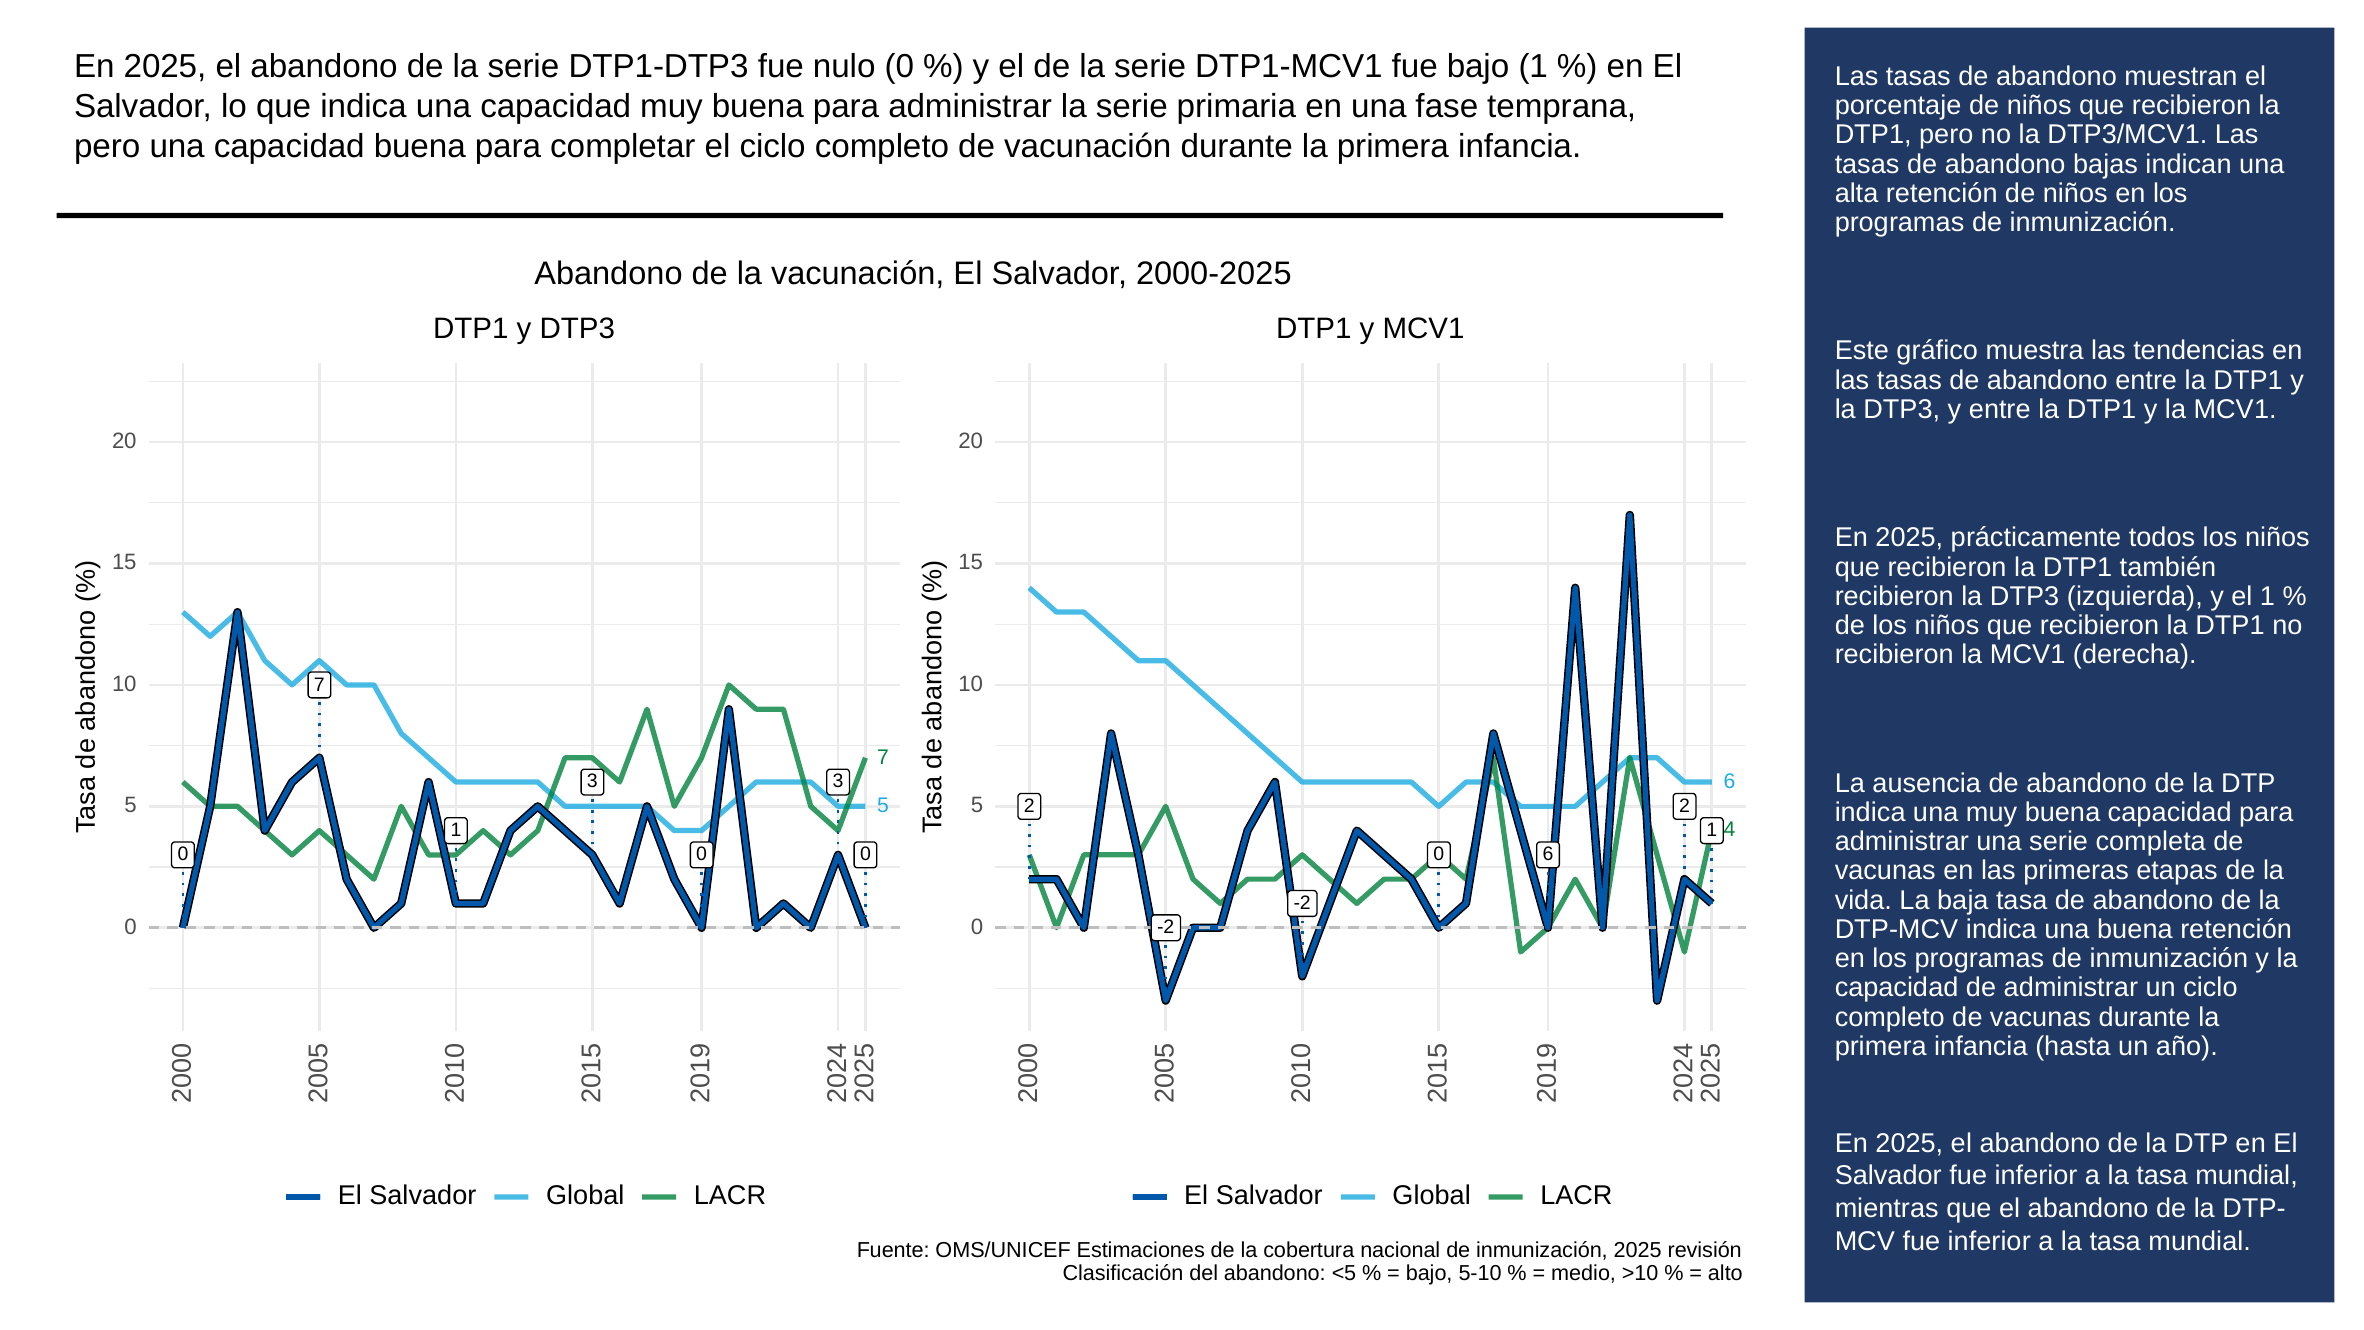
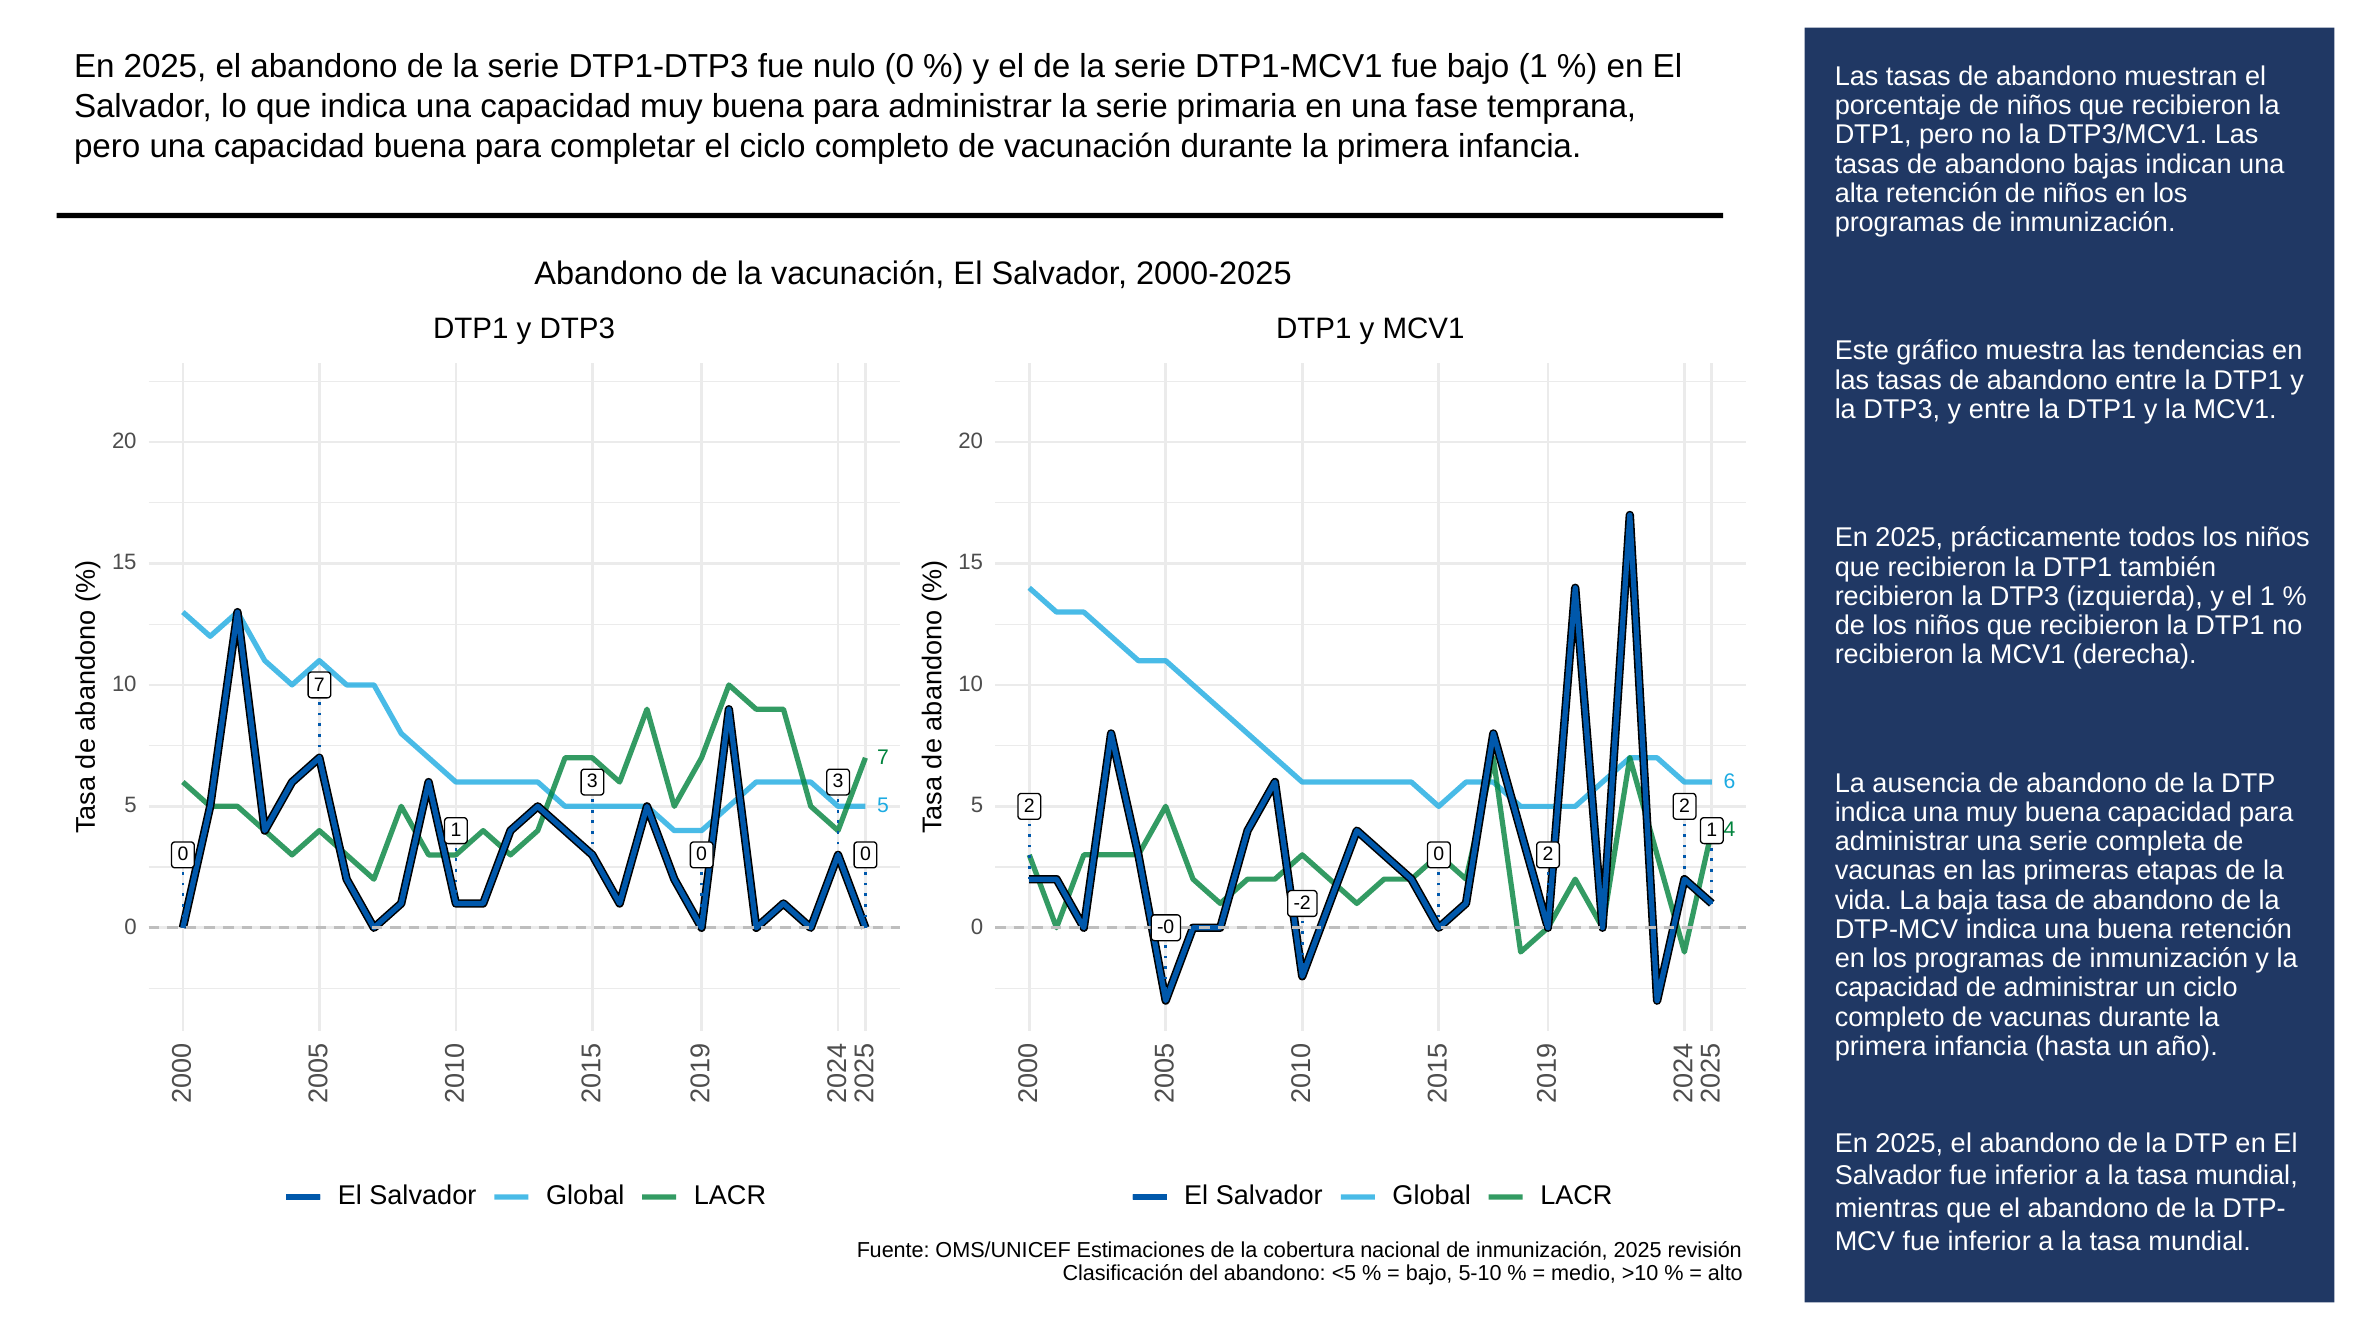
6 at (1548, 854): 6 -> 2
-2 at (1166, 927): -2 -> -0
